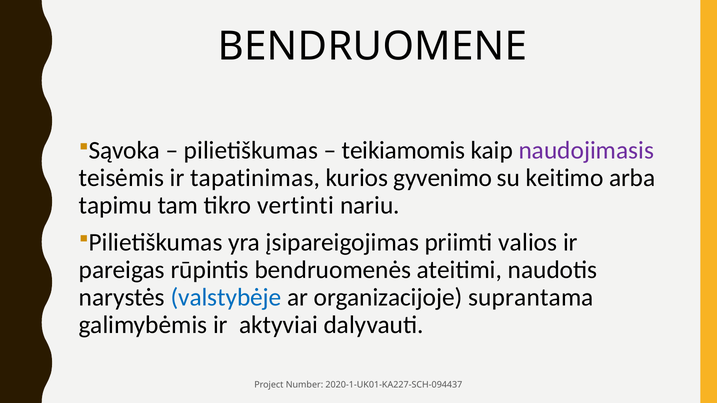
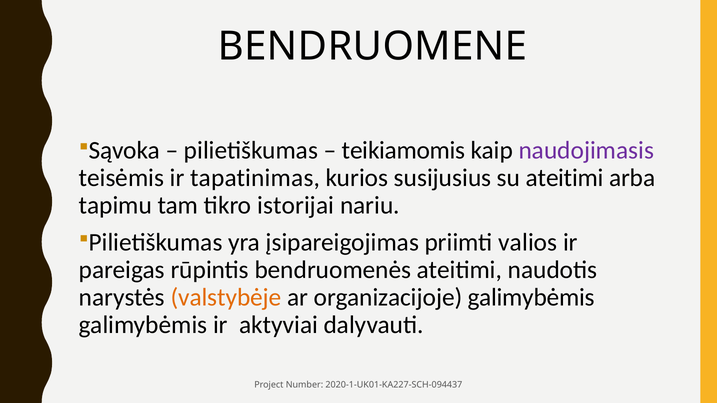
gyvenimo: gyvenimo -> susijusius
su keitimo: keitimo -> ateitimi
vertinti: vertinti -> istorijai
valstybėje colour: blue -> orange
organizacijoje suprantama: suprantama -> galimybėmis
